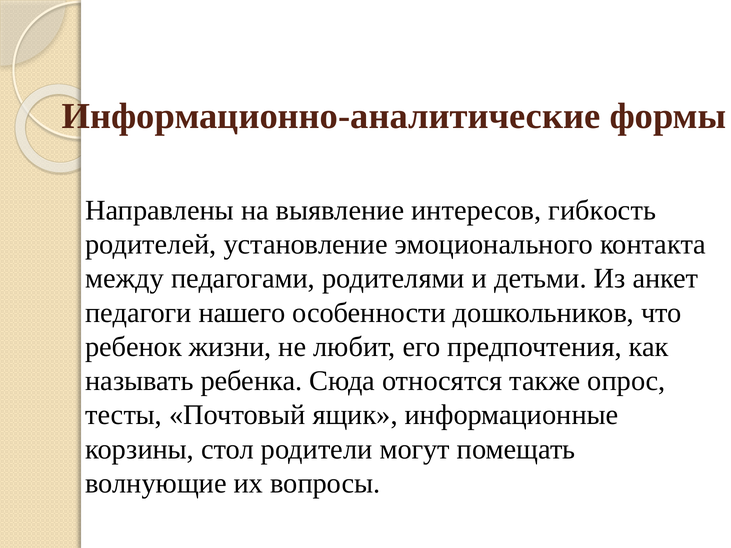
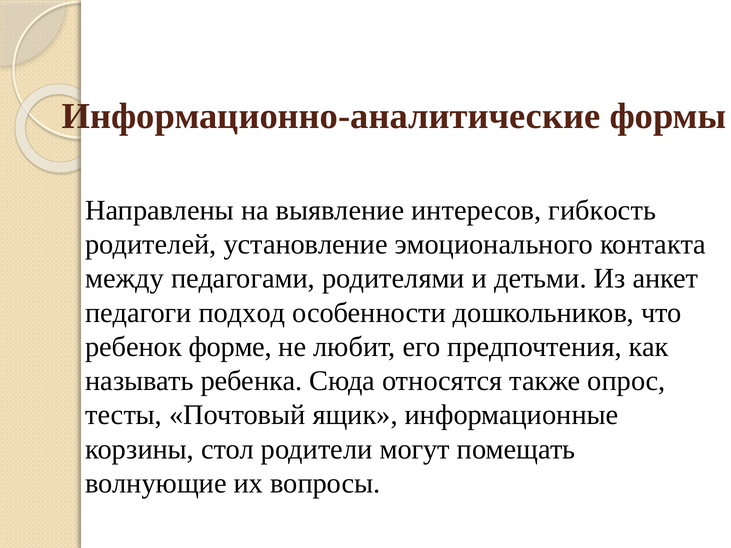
нашего: нашего -> подход
жизни: жизни -> форме
